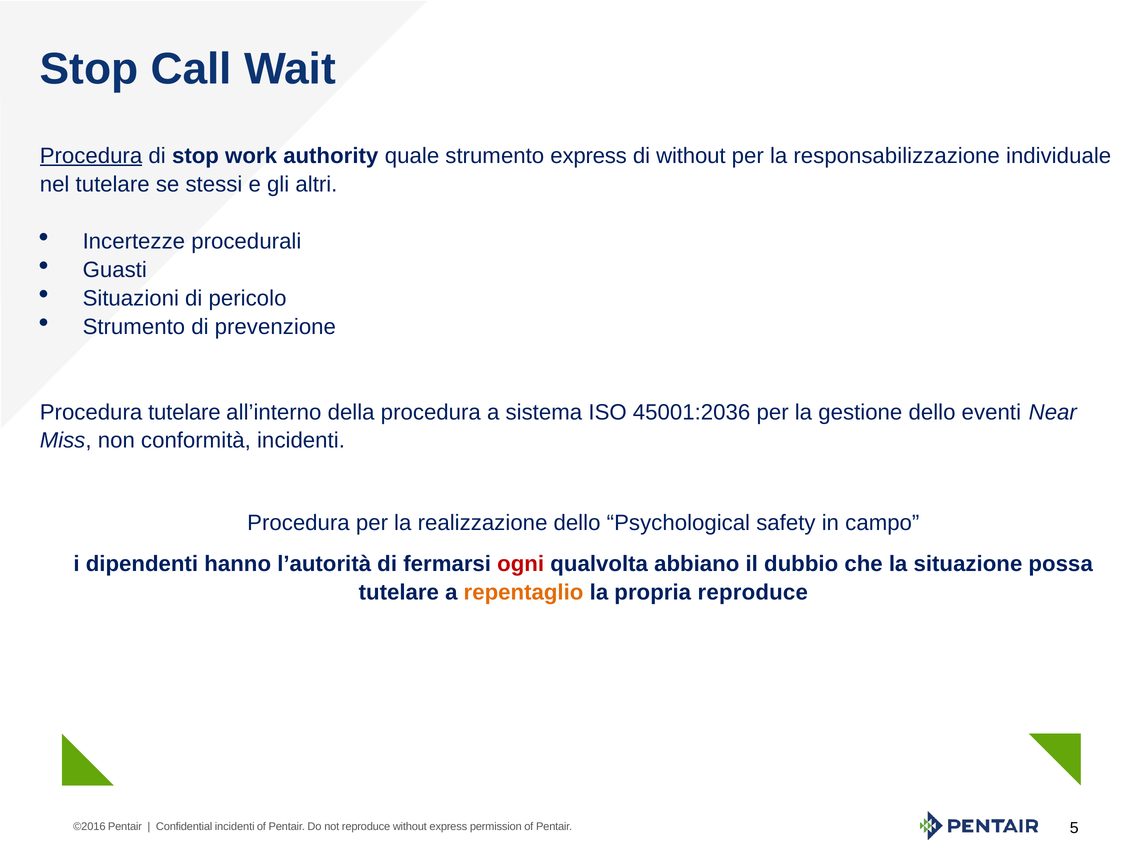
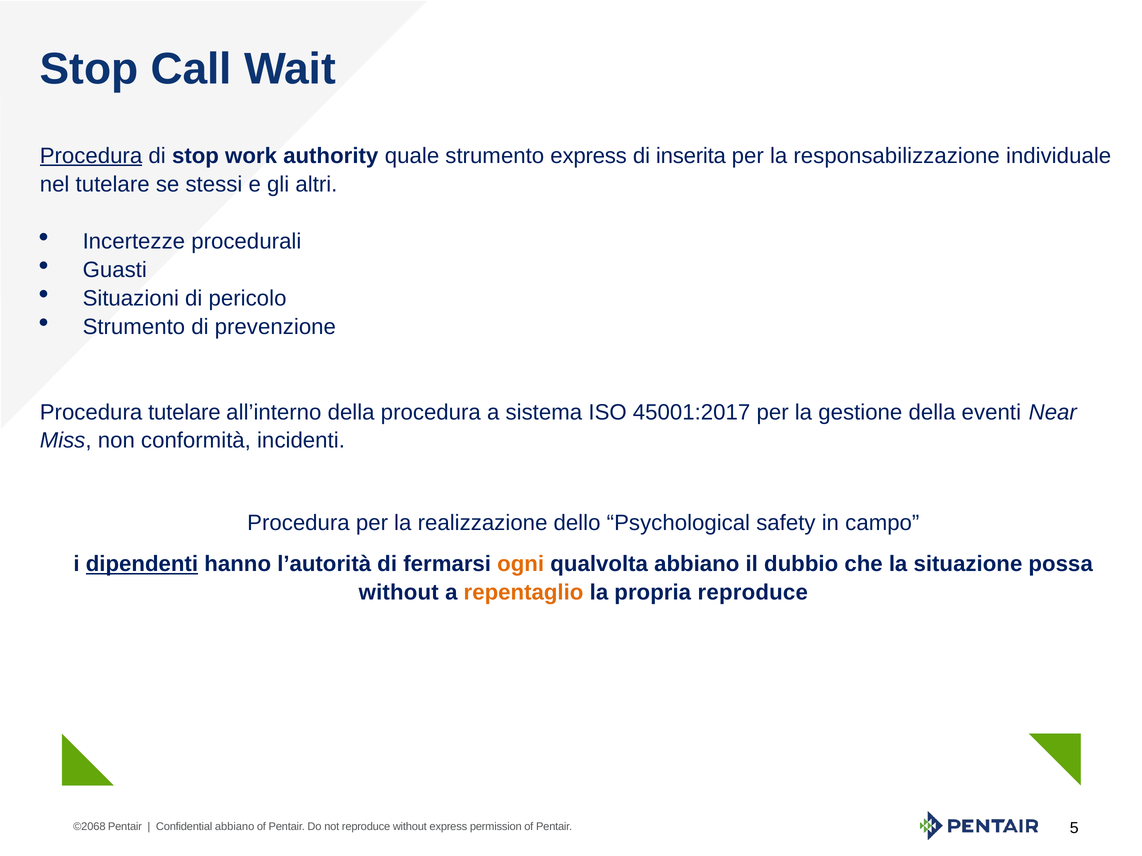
di without: without -> inserita
45001:2036: 45001:2036 -> 45001:2017
gestione dello: dello -> della
dipendenti underline: none -> present
ogni colour: red -> orange
tutelare at (399, 593): tutelare -> without
©2016: ©2016 -> ©2068
Confidential incidenti: incidenti -> abbiano
